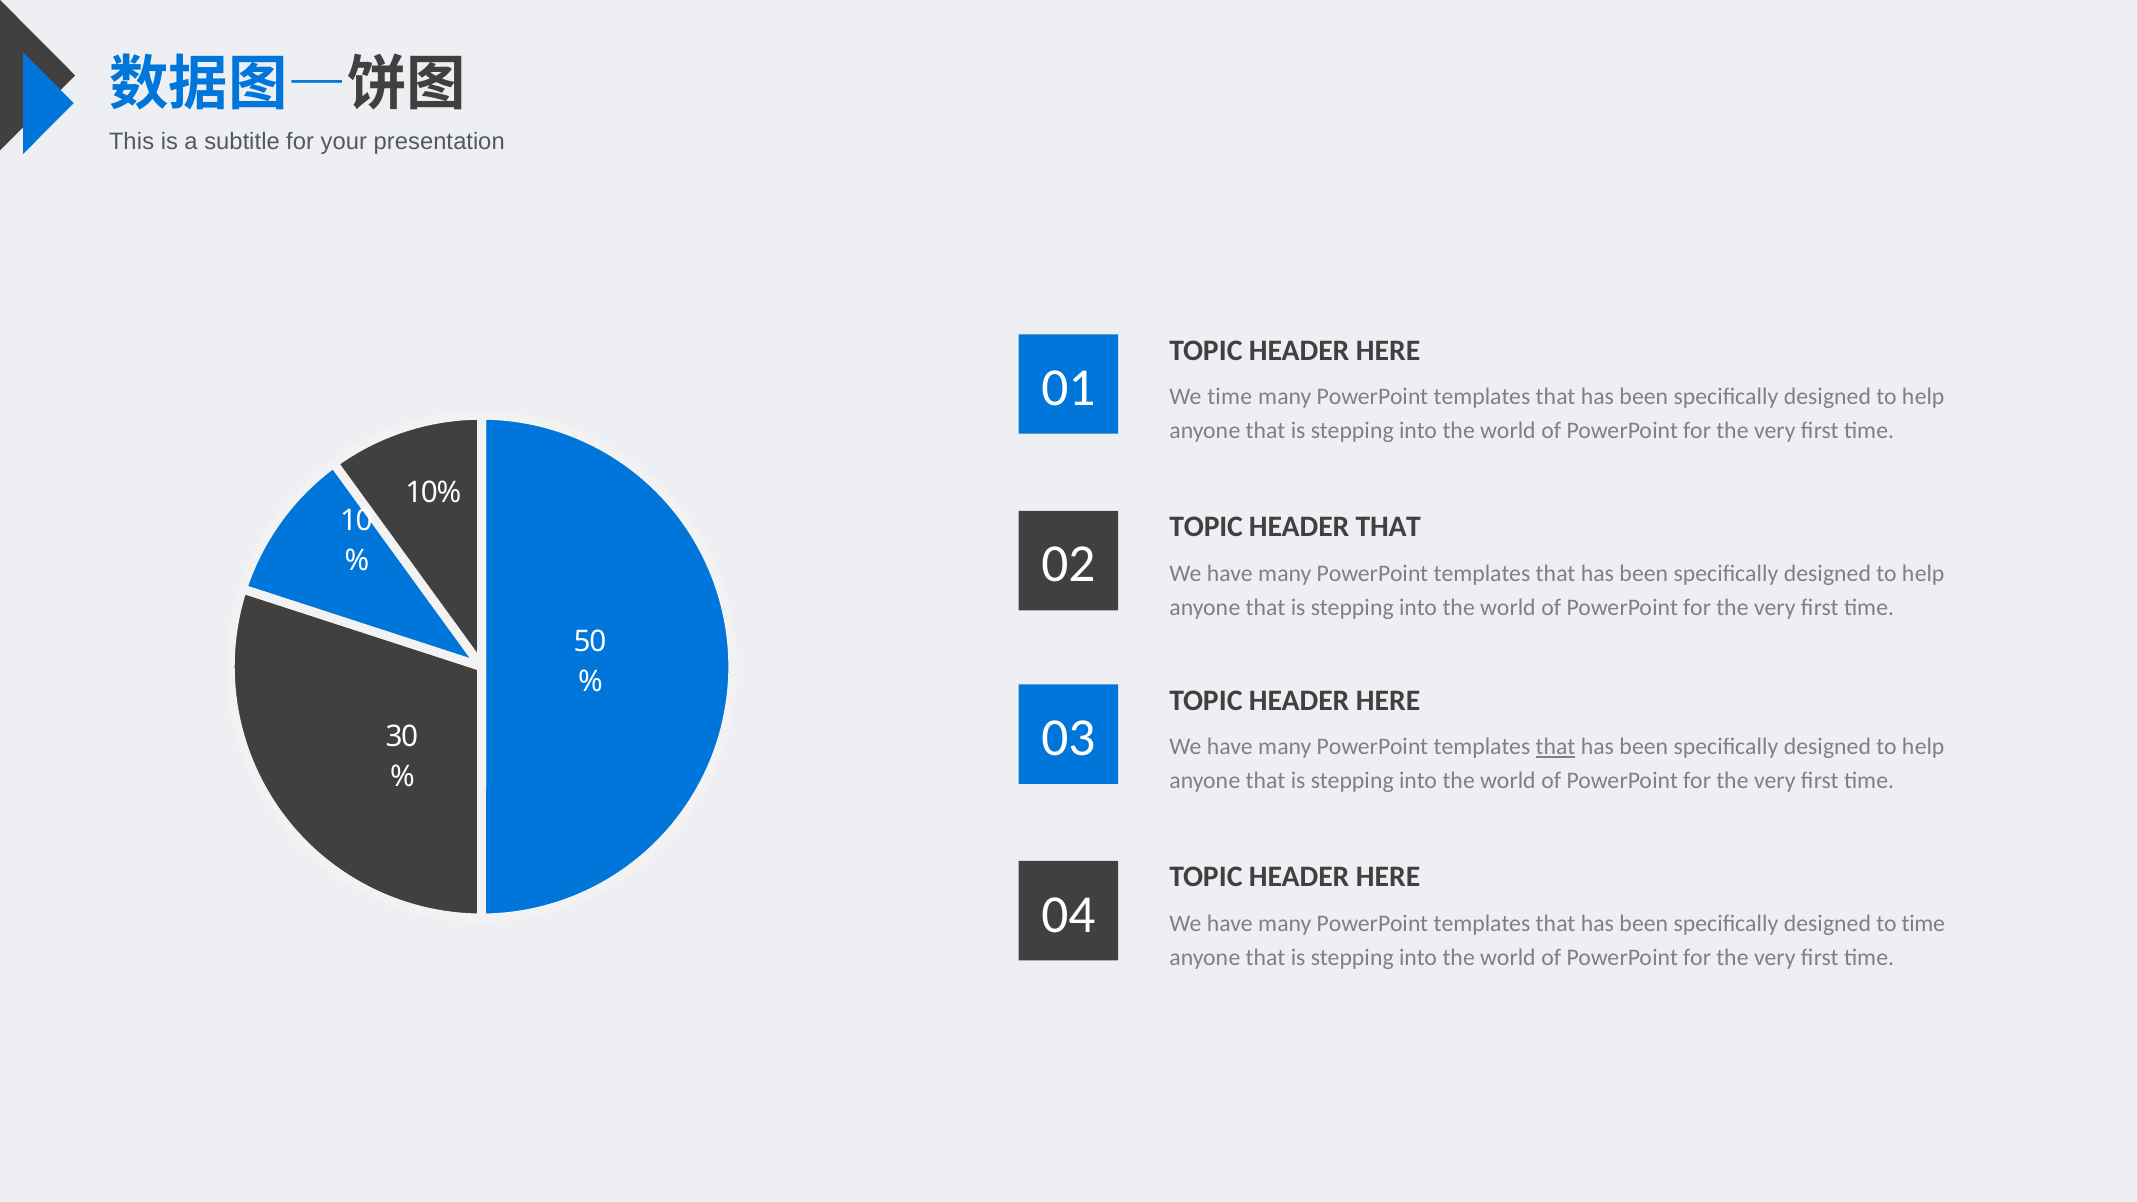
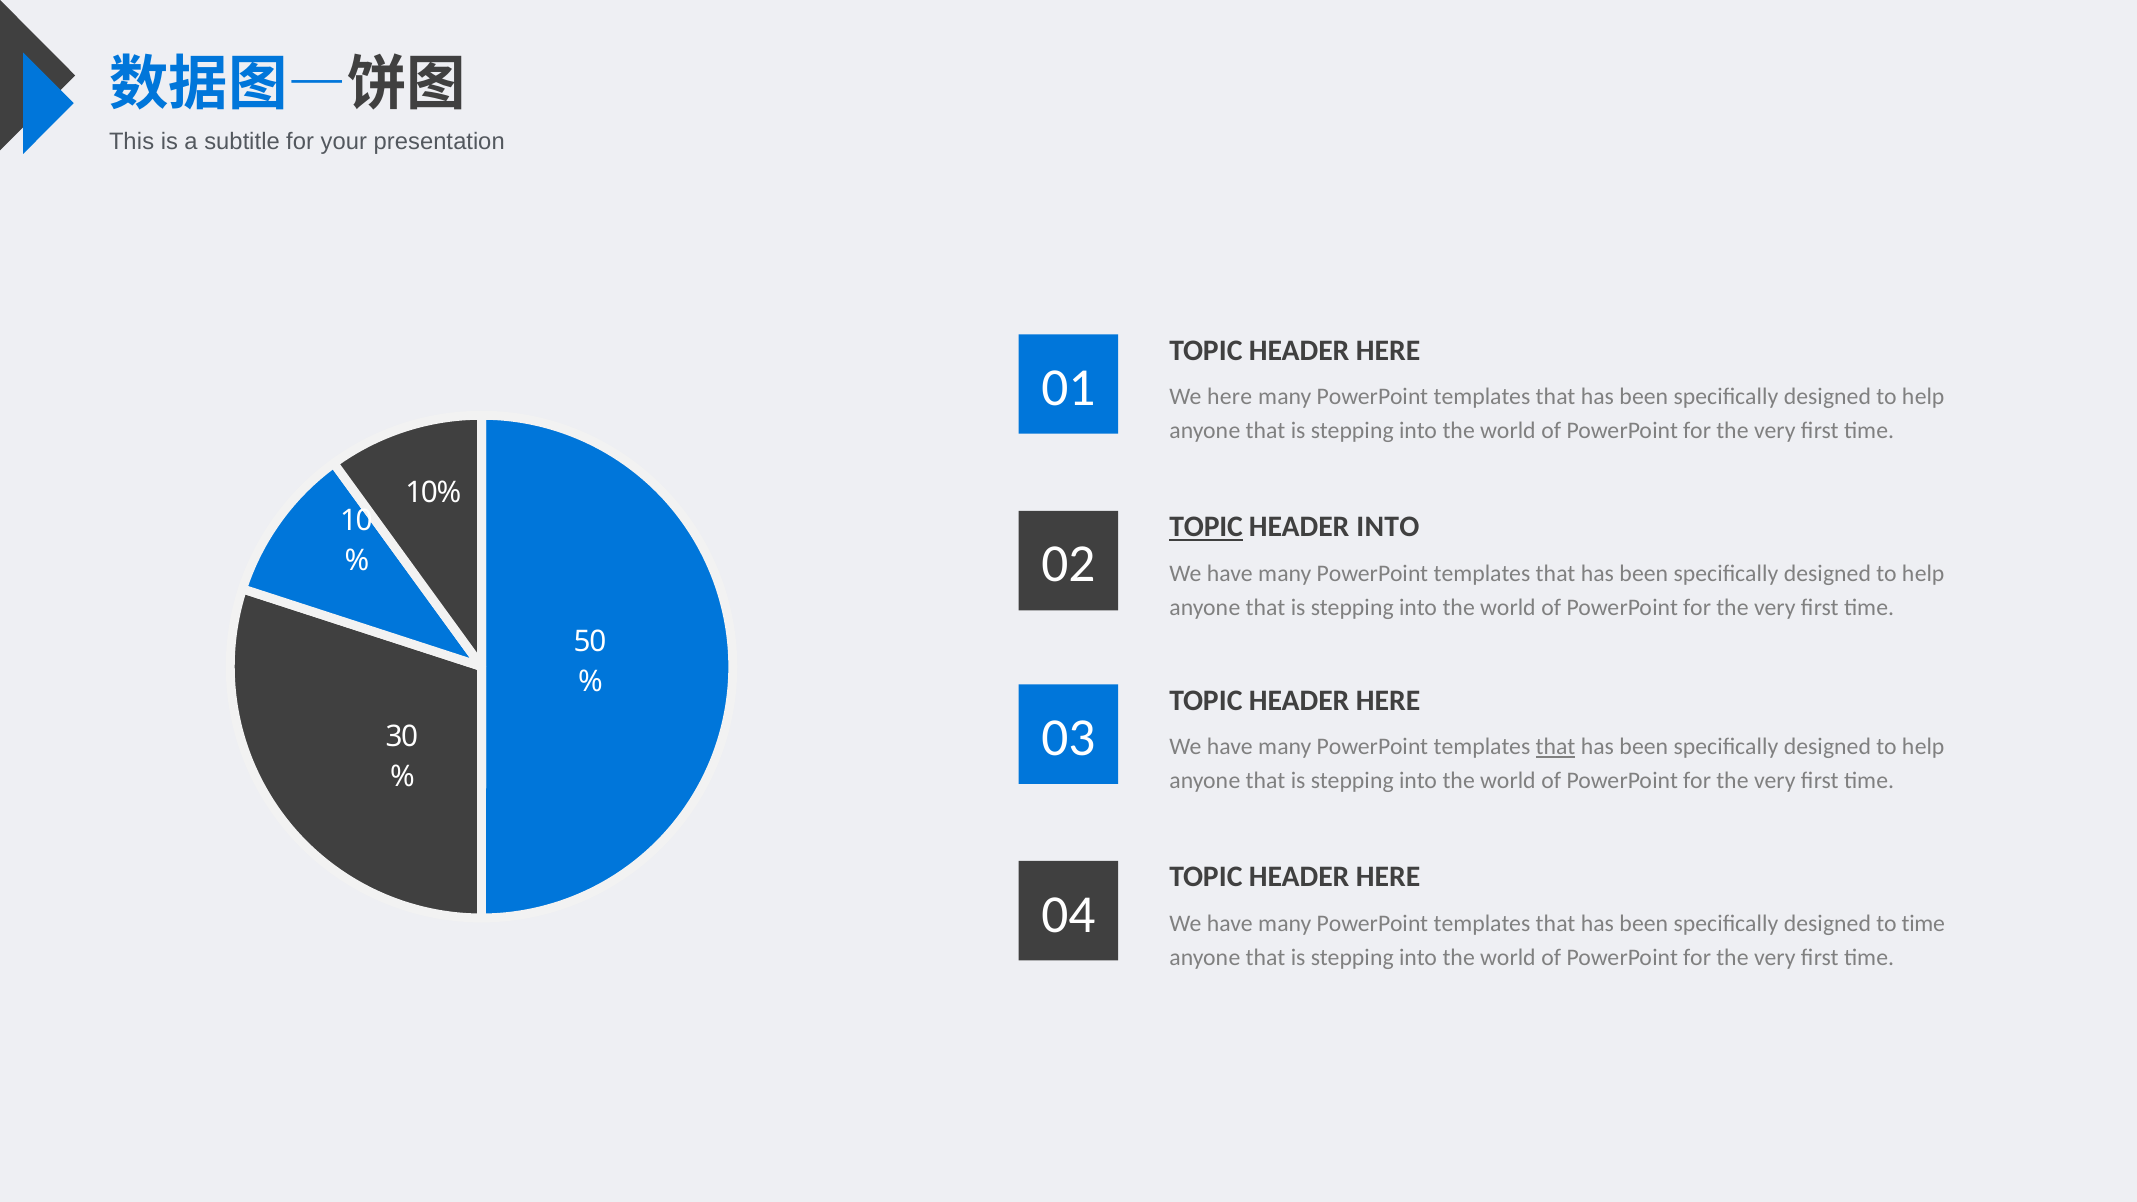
We time: time -> here
TOPIC at (1206, 527) underline: none -> present
HEADER THAT: THAT -> INTO
